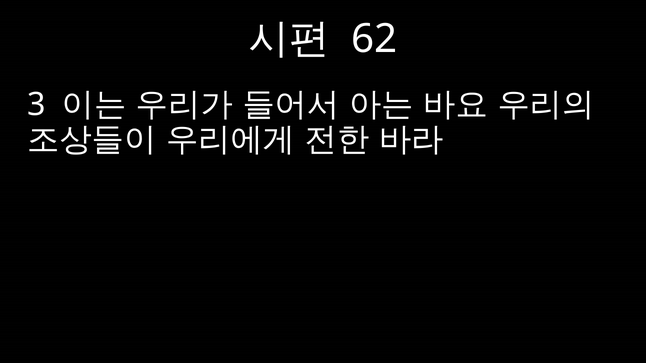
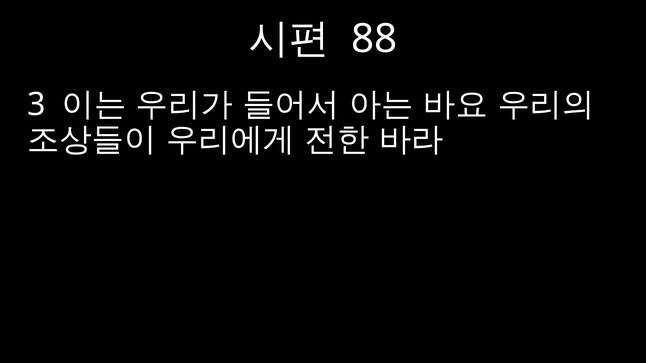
62: 62 -> 88
